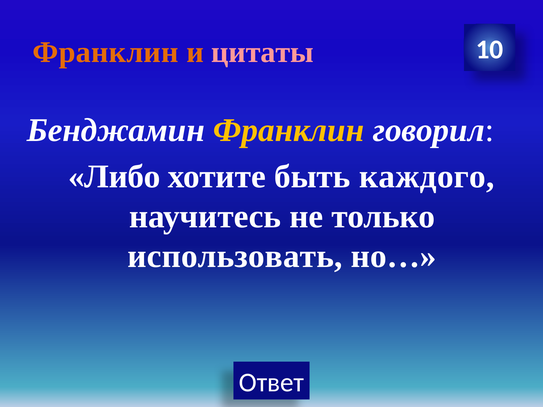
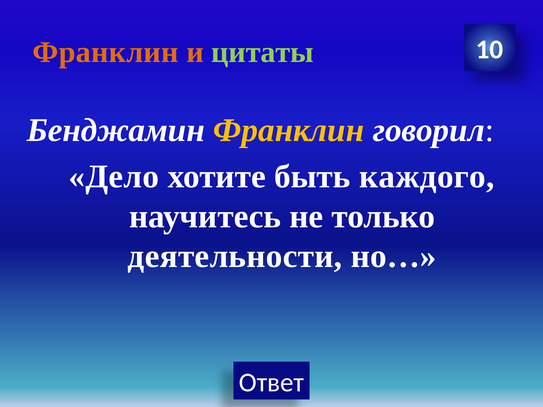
цитаты colour: pink -> light green
Либо: Либо -> Дело
использовать: использовать -> деятельности
